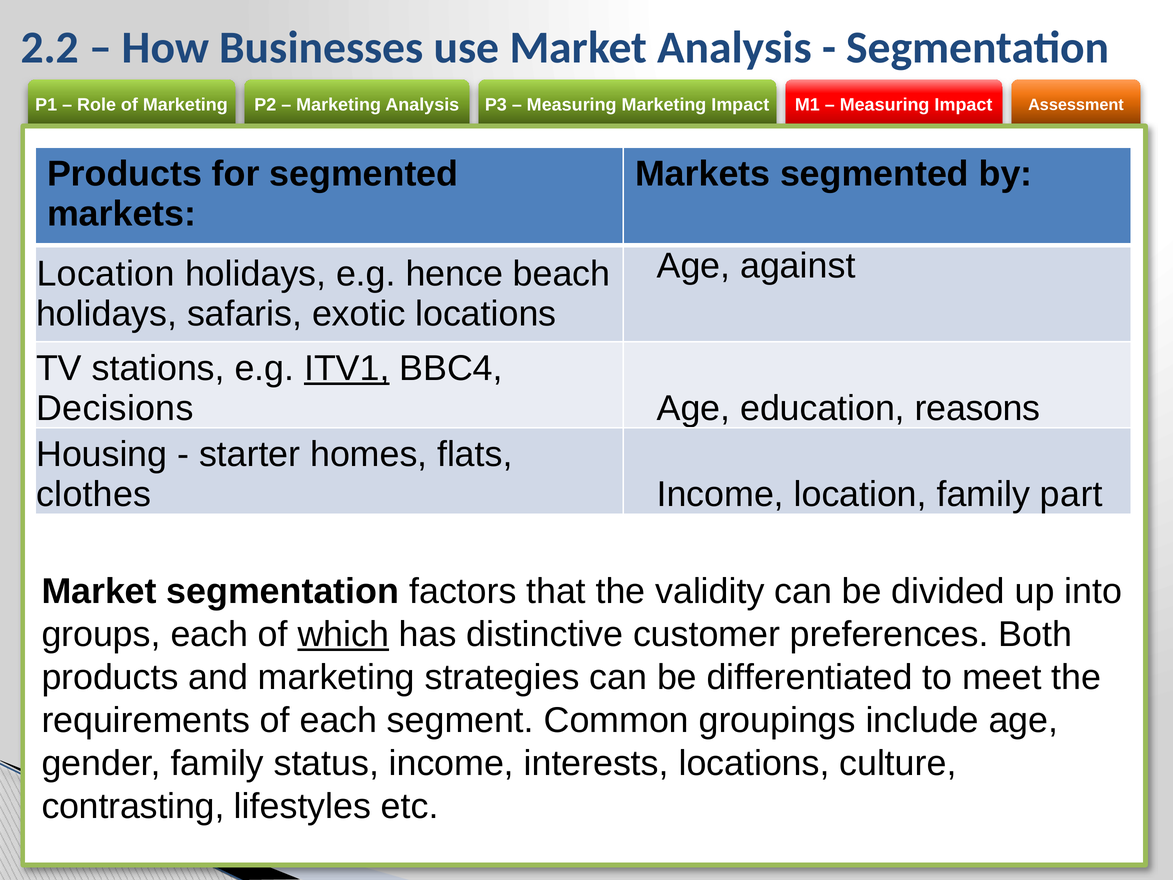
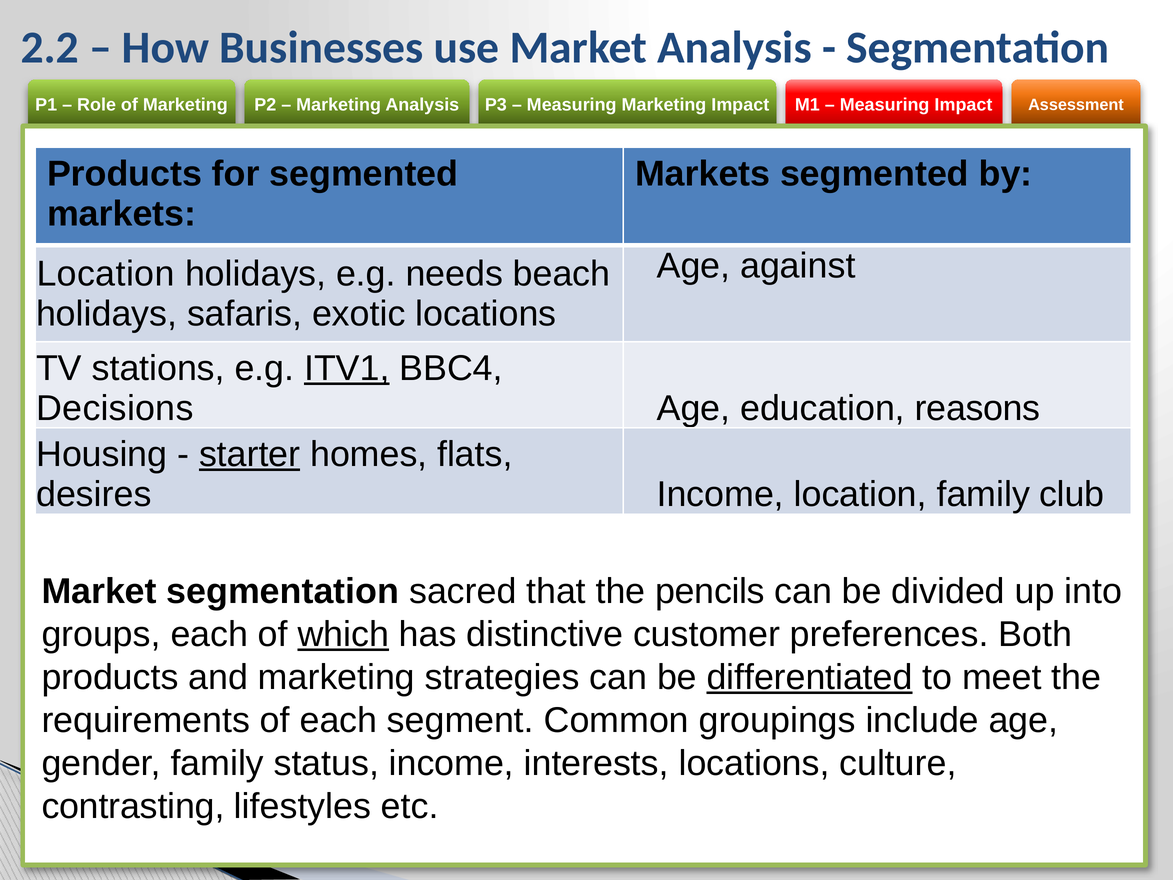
hence: hence -> needs
starter underline: none -> present
clothes: clothes -> desires
part: part -> club
factors: factors -> sacred
validity: validity -> pencils
differentiated underline: none -> present
